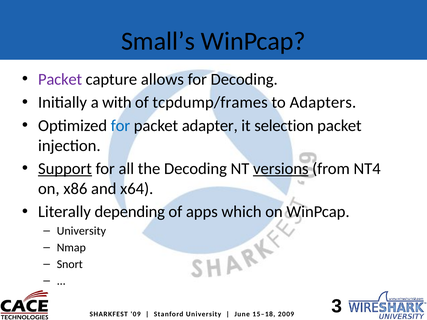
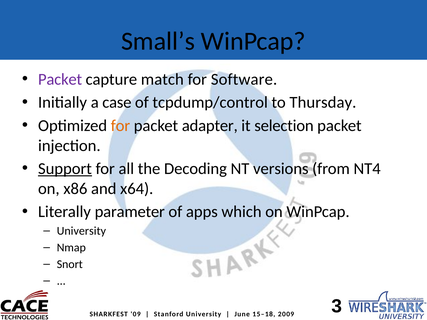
allows: allows -> match
for Decoding: Decoding -> Software
with: with -> case
tcpdump/frames: tcpdump/frames -> tcpdump/control
Adapters: Adapters -> Thursday
for at (120, 126) colour: blue -> orange
versions underline: present -> none
depending: depending -> parameter
